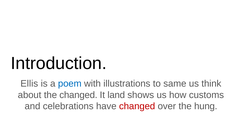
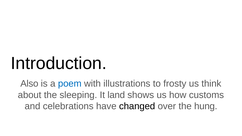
Ellis: Ellis -> Also
same: same -> frosty
the changed: changed -> sleeping
changed at (137, 106) colour: red -> black
